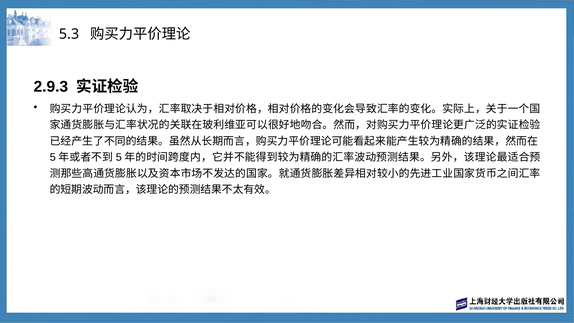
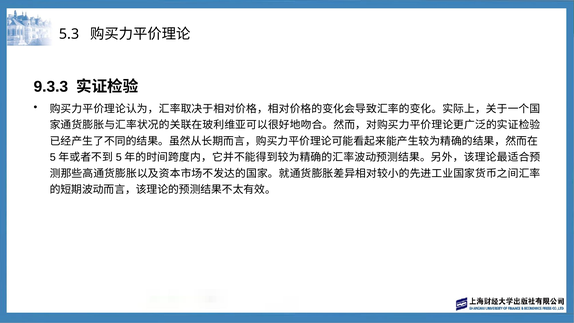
2.9.3: 2.9.3 -> 9.3.3
